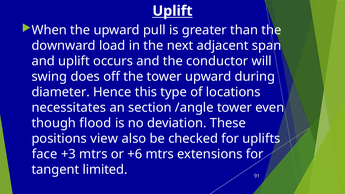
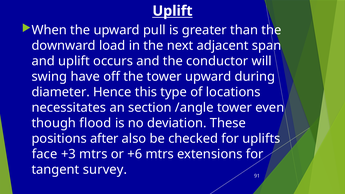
does: does -> have
view: view -> after
limited: limited -> survey
